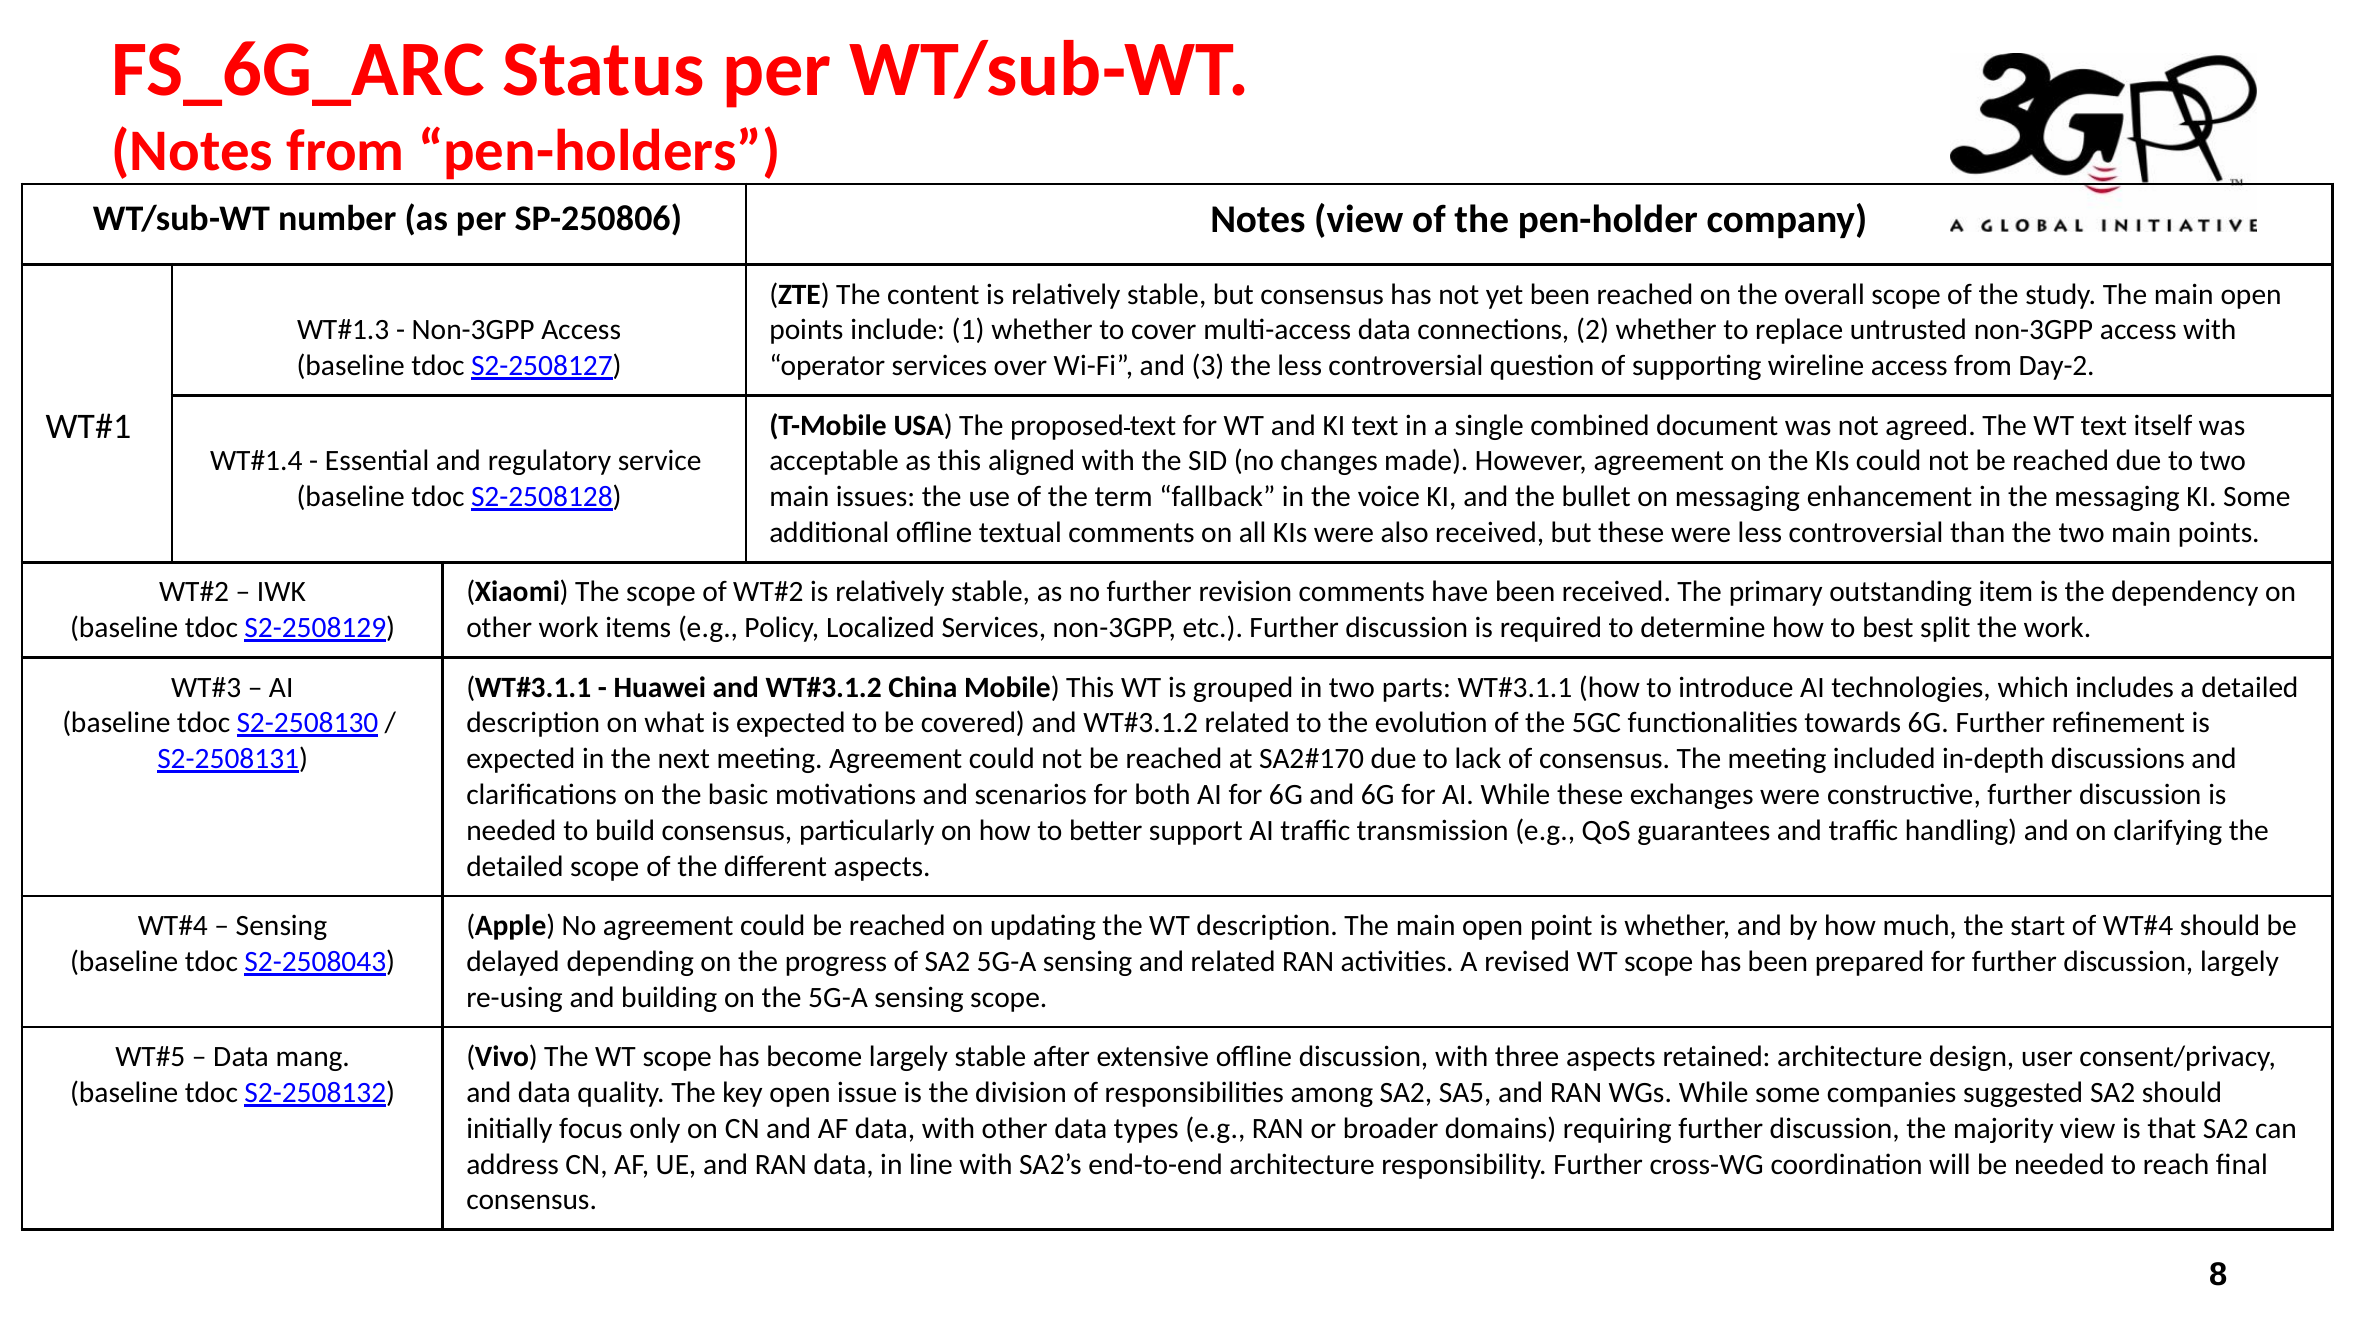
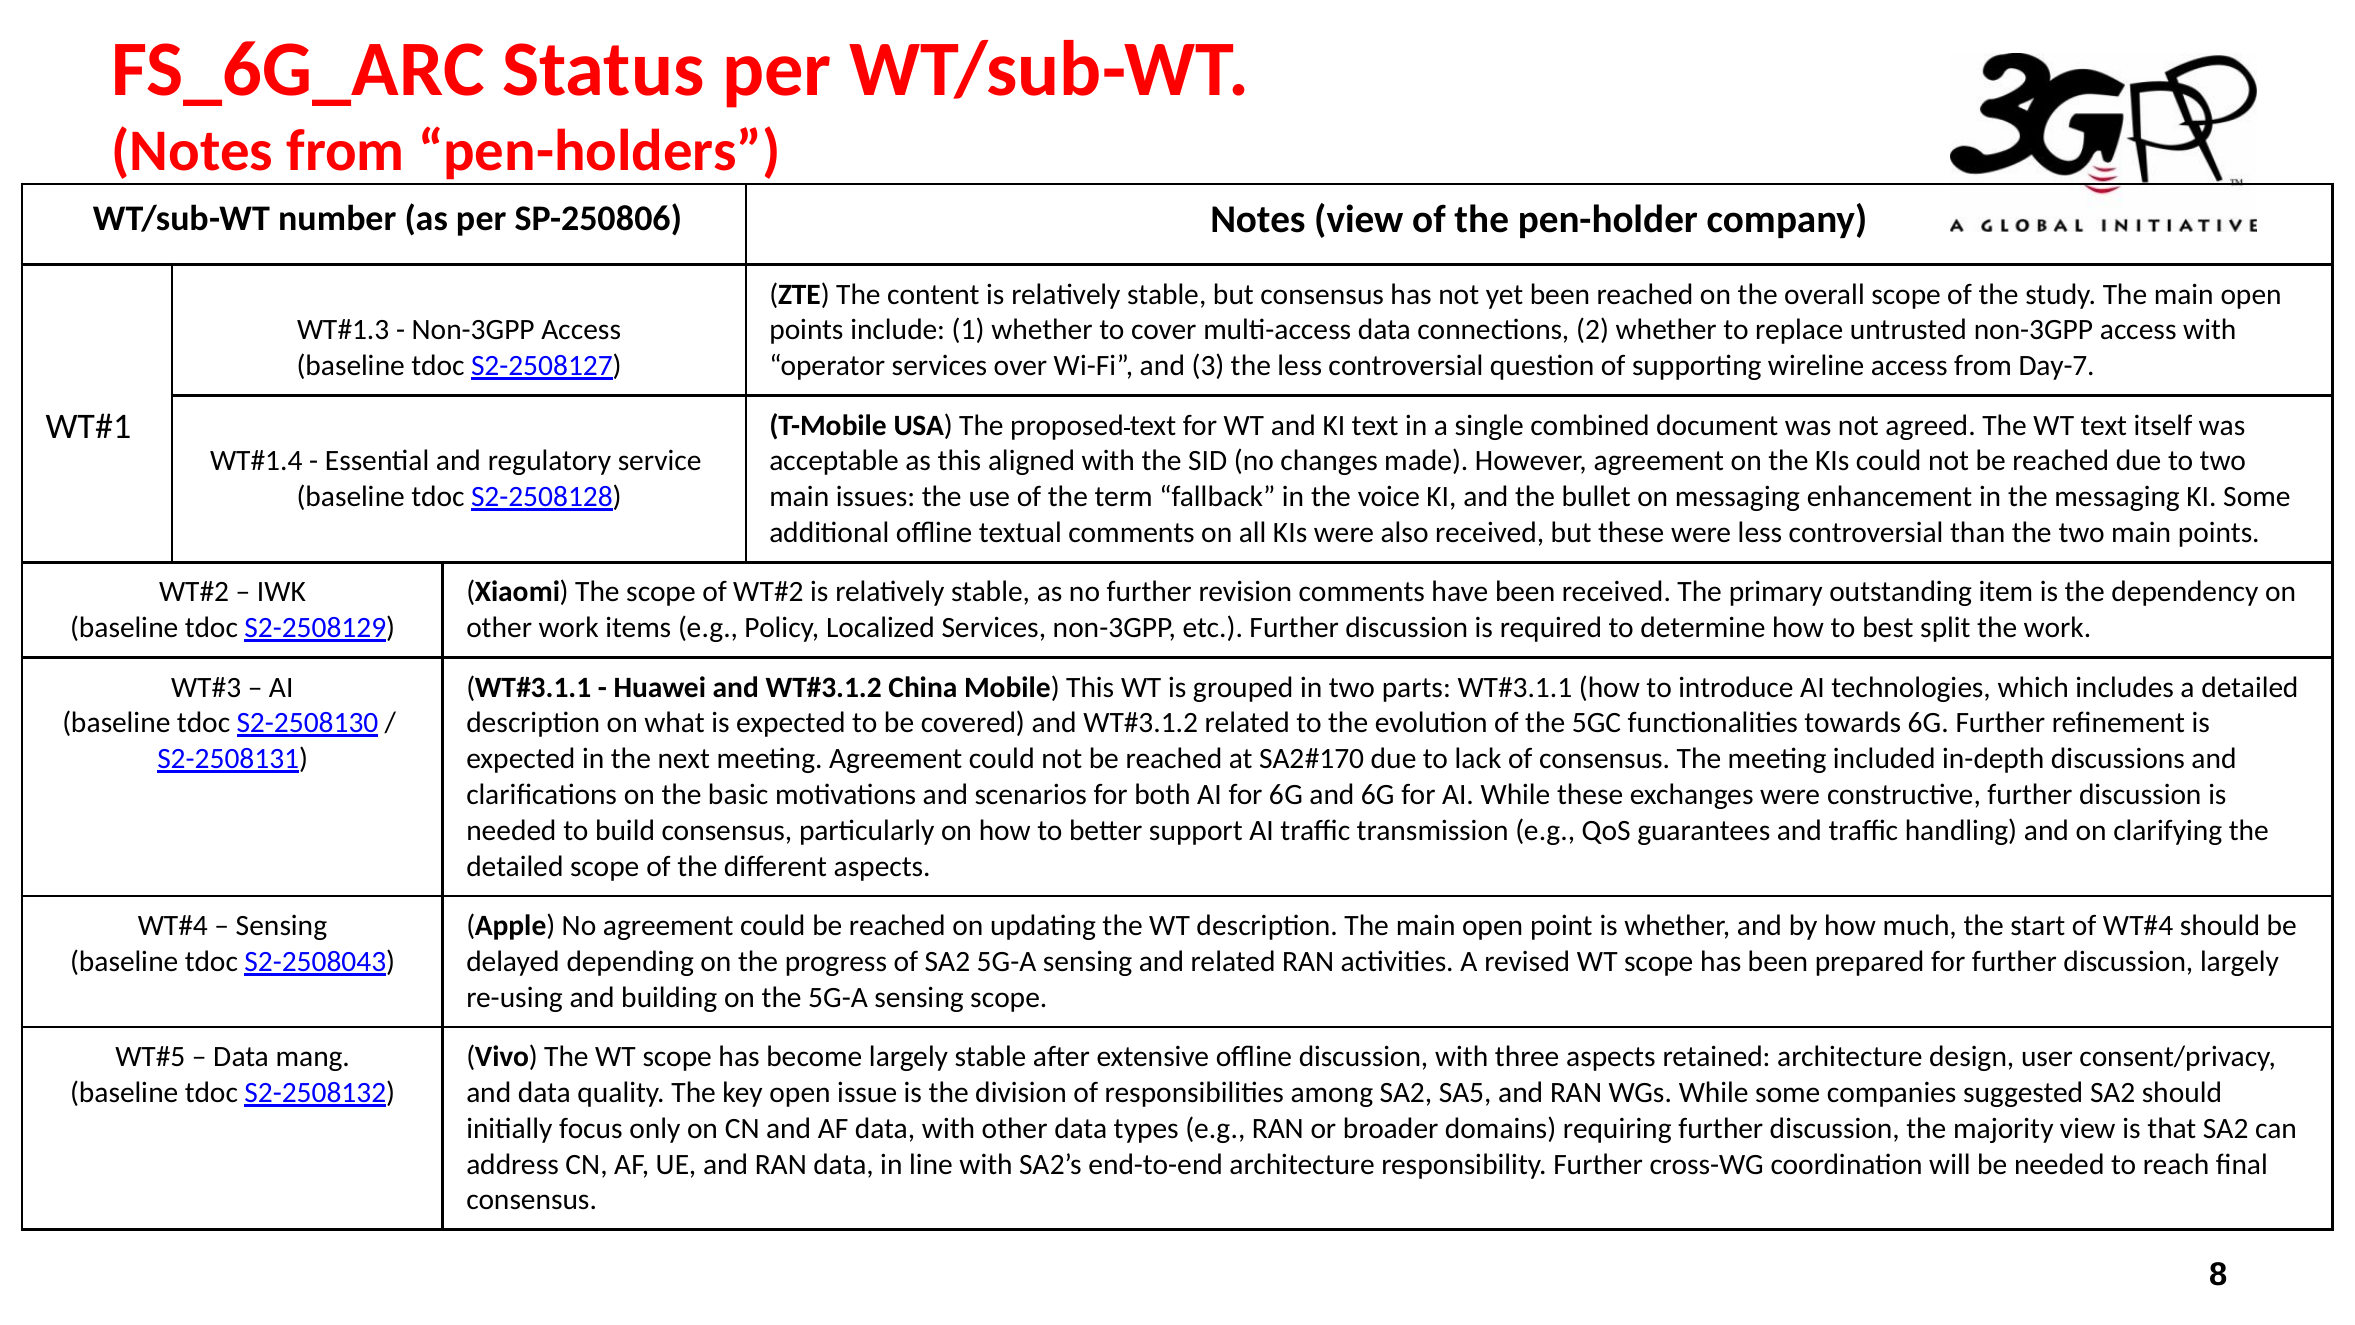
Day-2: Day-2 -> Day-7
